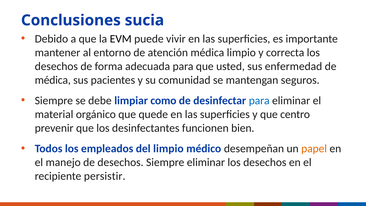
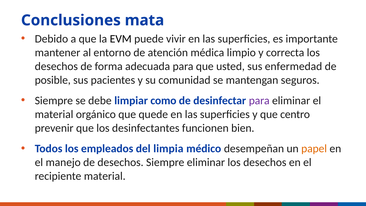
sucia: sucia -> mata
médica at (53, 80): médica -> posible
para at (259, 101) colour: blue -> purple
del limpio: limpio -> limpia
recipiente persistir: persistir -> material
